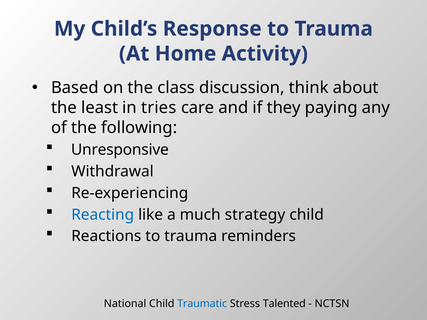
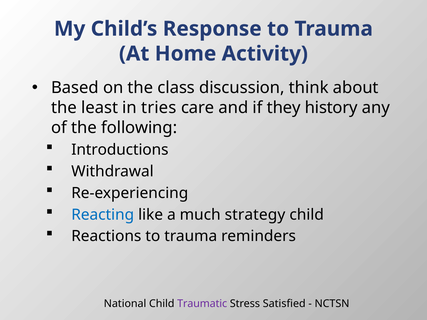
paying: paying -> history
Unresponsive: Unresponsive -> Introductions
Traumatic colour: blue -> purple
Talented: Talented -> Satisfied
